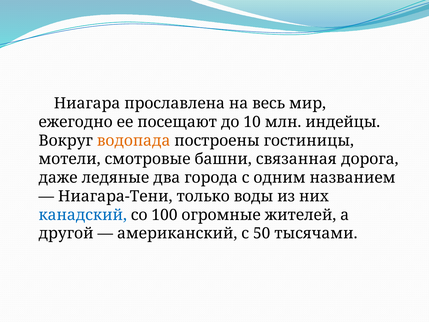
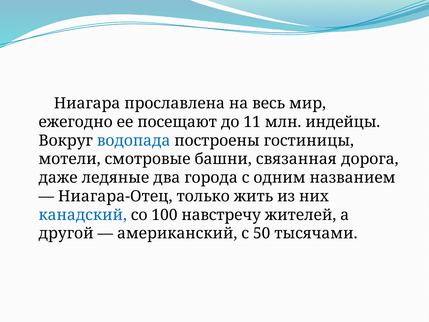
10: 10 -> 11
водопада colour: orange -> blue
Ниагара-Тени: Ниагара-Тени -> Ниагара-Отец
воды: воды -> жить
огромные: огромные -> навстречу
